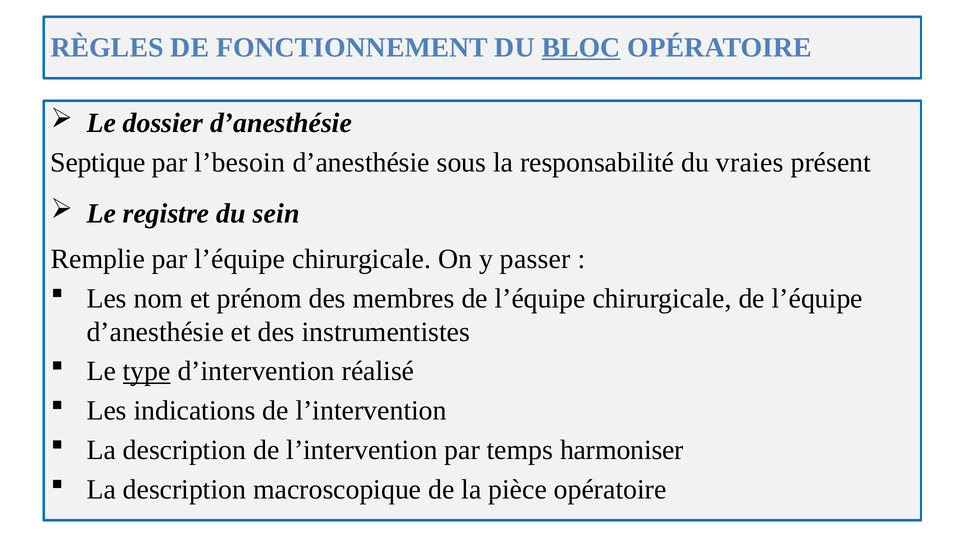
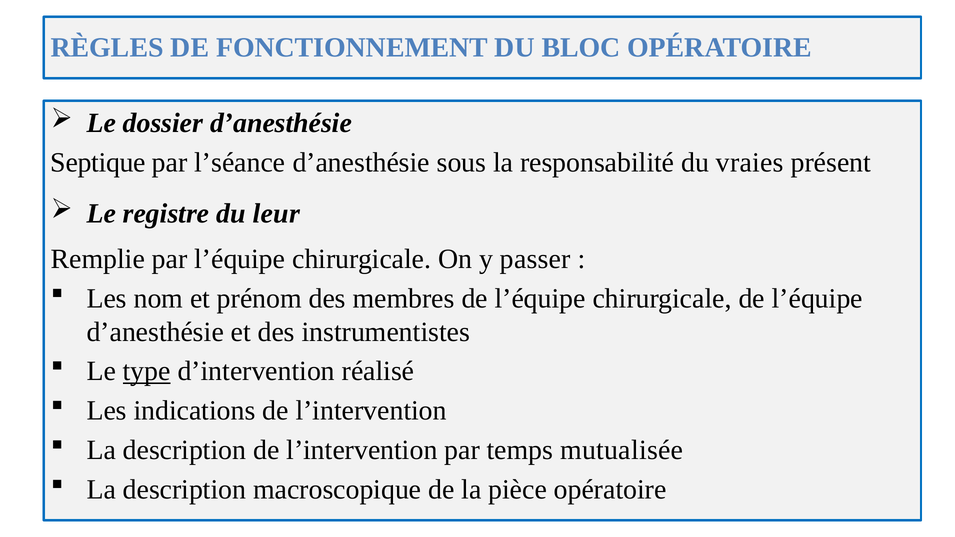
BLOC underline: present -> none
l’besoin: l’besoin -> l’séance
sein: sein -> leur
harmoniser: harmoniser -> mutualisée
